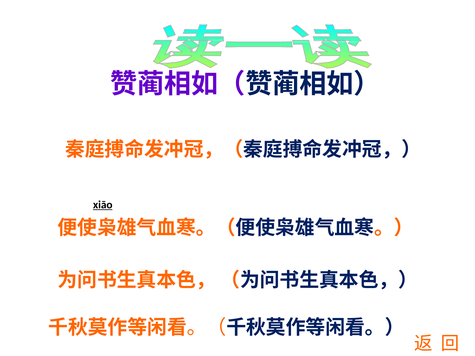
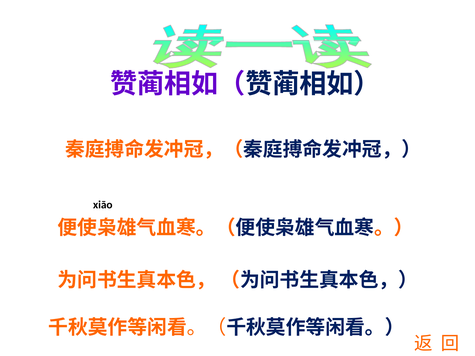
xiāo underline: present -> none
